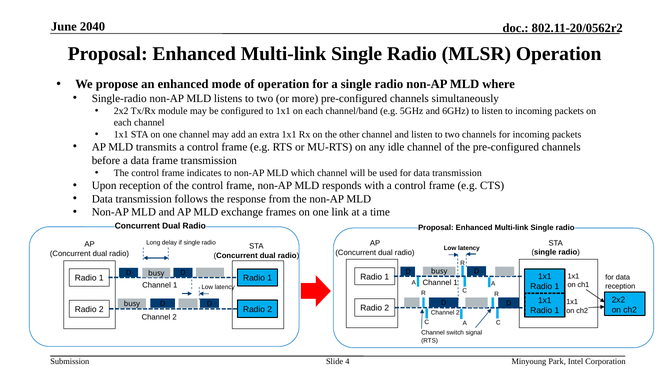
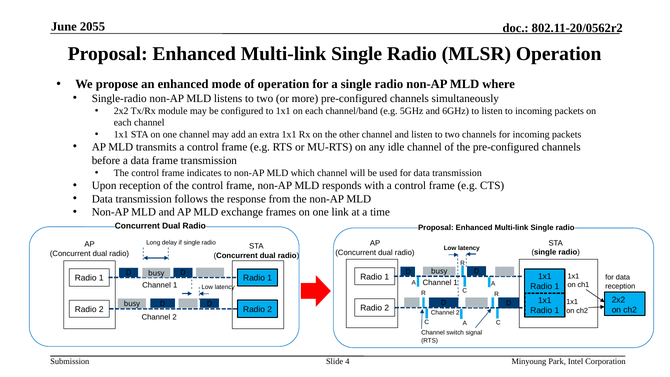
2040: 2040 -> 2055
